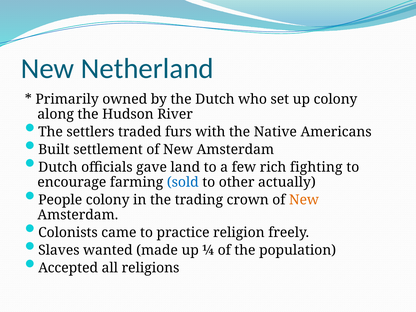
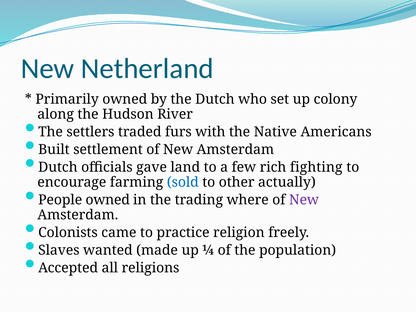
People colony: colony -> owned
crown: crown -> where
New at (304, 200) colour: orange -> purple
